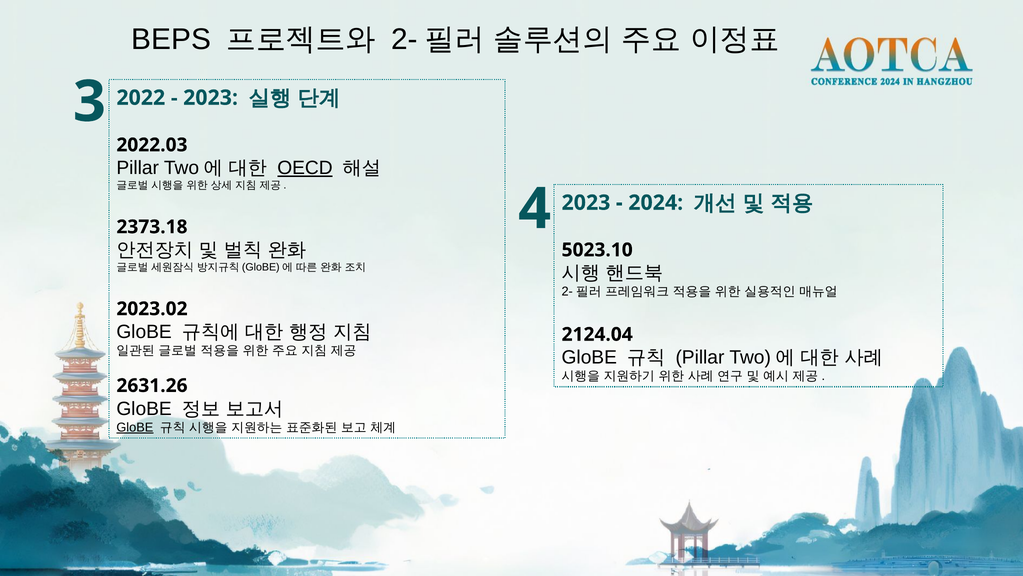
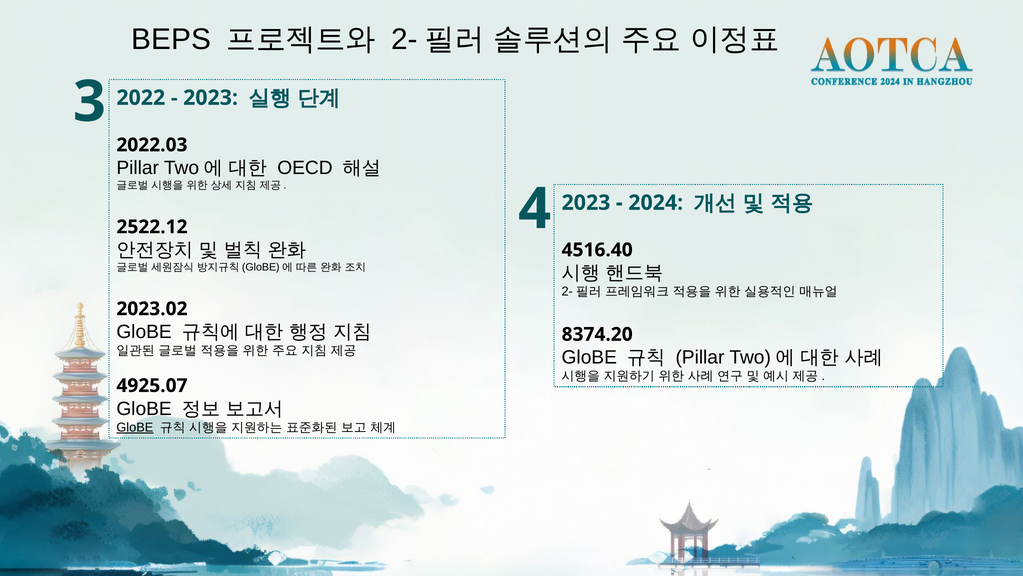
OECD underline: present -> none
2373.18: 2373.18 -> 2522.12
5023.10: 5023.10 -> 4516.40
2124.04: 2124.04 -> 8374.20
2631.26: 2631.26 -> 4925.07
